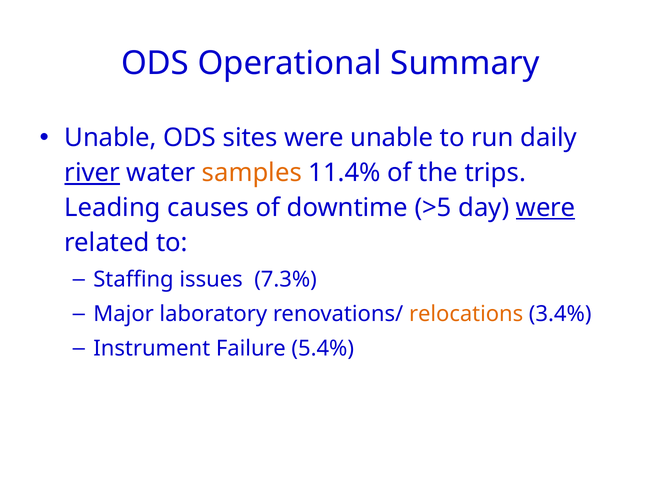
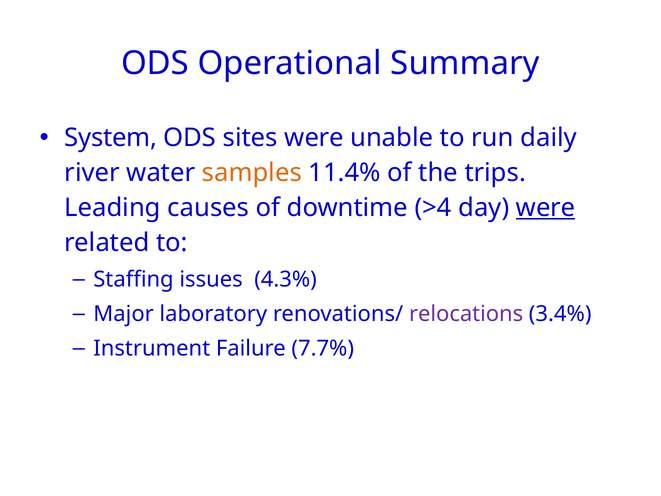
Unable at (111, 138): Unable -> System
river underline: present -> none
>5: >5 -> >4
7.3%: 7.3% -> 4.3%
relocations colour: orange -> purple
5.4%: 5.4% -> 7.7%
